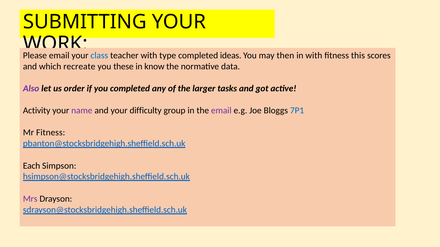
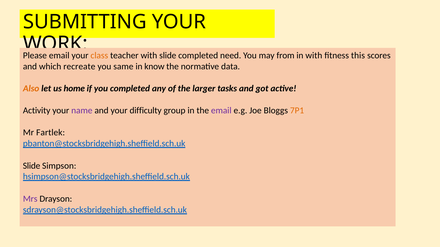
class colour: blue -> orange
with type: type -> slide
ideas: ideas -> need
then: then -> from
these: these -> same
Also colour: purple -> orange
order: order -> home
7P1 colour: blue -> orange
Mr Fitness: Fitness -> Fartlek
Each at (32, 166): Each -> Slide
